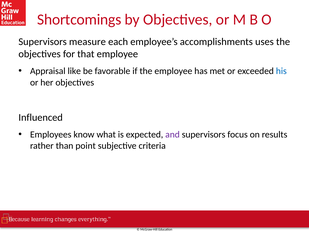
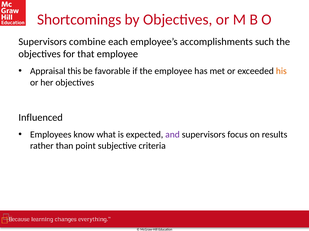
measure: measure -> combine
uses: uses -> such
like: like -> this
his colour: blue -> orange
